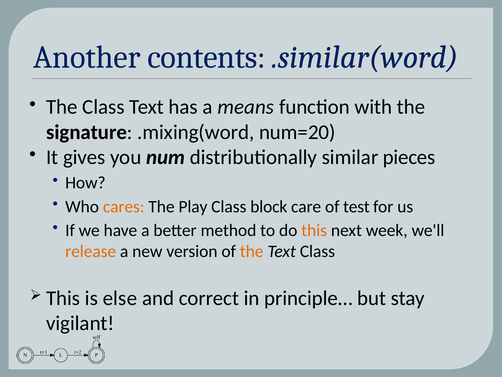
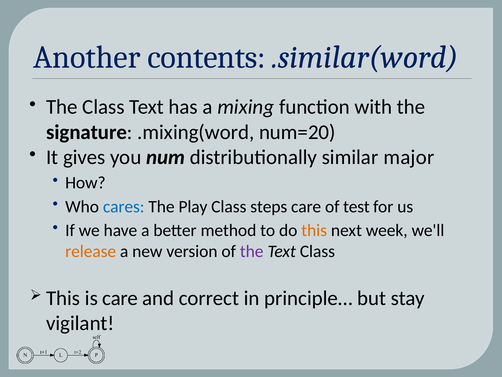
means: means -> mixing
pieces: pieces -> major
cares colour: orange -> blue
block: block -> steps
the at (252, 251) colour: orange -> purple
is else: else -> care
